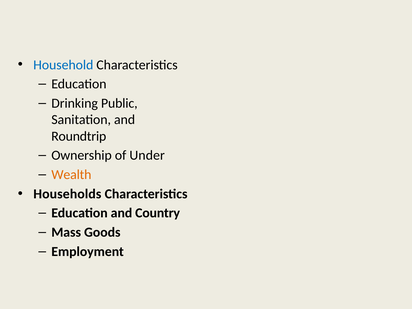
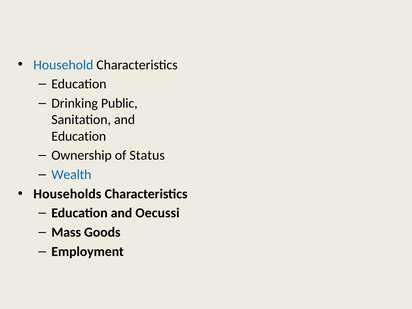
Roundtrip at (79, 136): Roundtrip -> Education
Under: Under -> Status
Wealth colour: orange -> blue
Country: Country -> Oecussi
